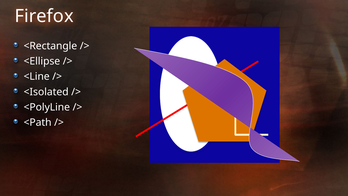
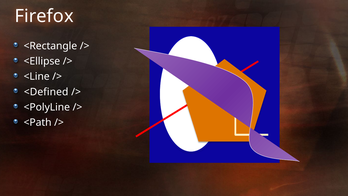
<Isolated: <Isolated -> <Defined
